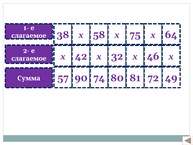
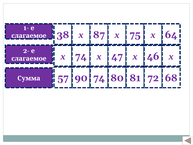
58: 58 -> 87
х 42: 42 -> 74
32: 32 -> 47
49: 49 -> 68
